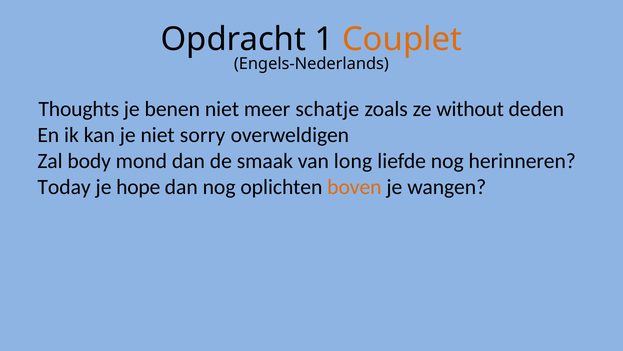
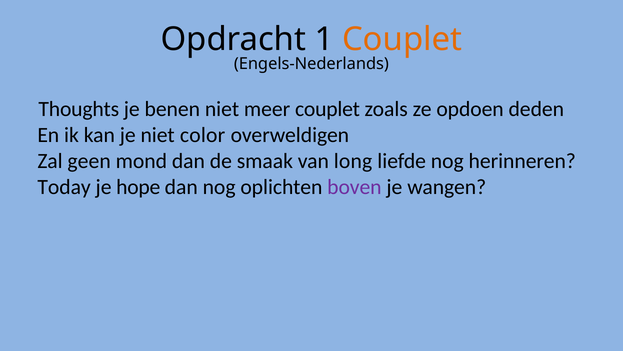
meer schatje: schatje -> couplet
without: without -> opdoen
sorry: sorry -> color
body: body -> geen
boven colour: orange -> purple
